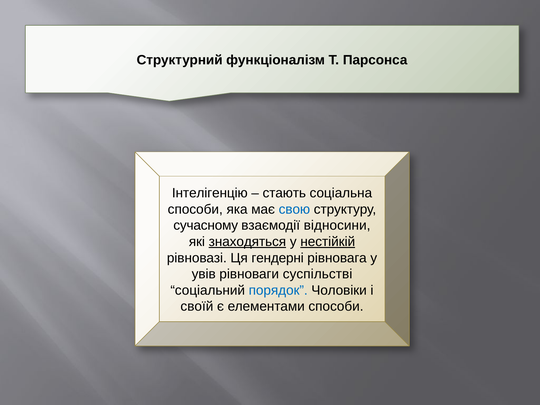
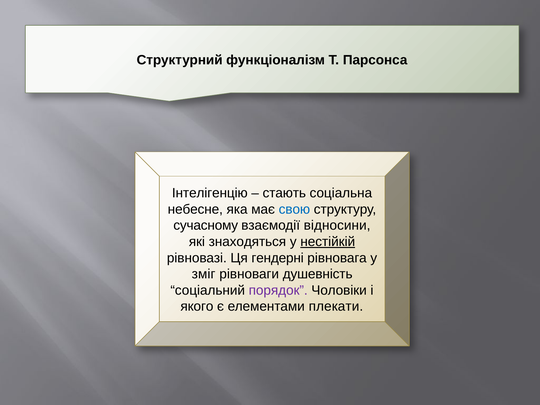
способи at (195, 209): способи -> небесне
знаходяться underline: present -> none
увів: увів -> зміг
суспільстві: суспільстві -> душевність
порядок colour: blue -> purple
своїй: своїй -> якого
елементами способи: способи -> плекати
